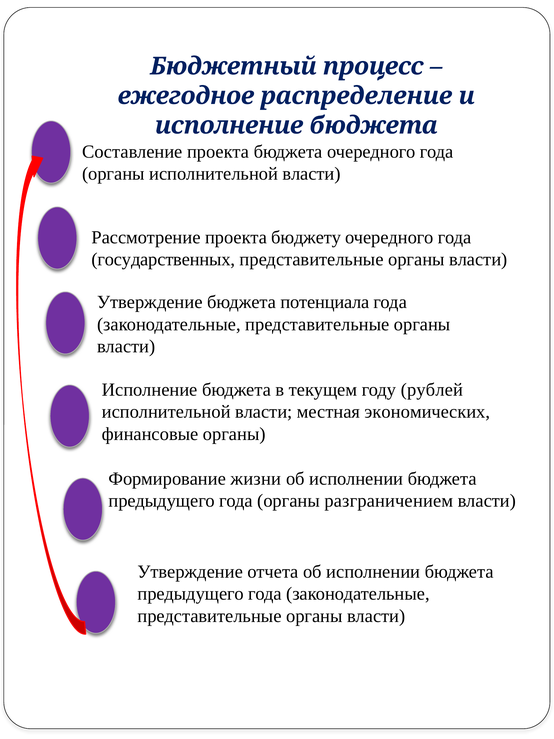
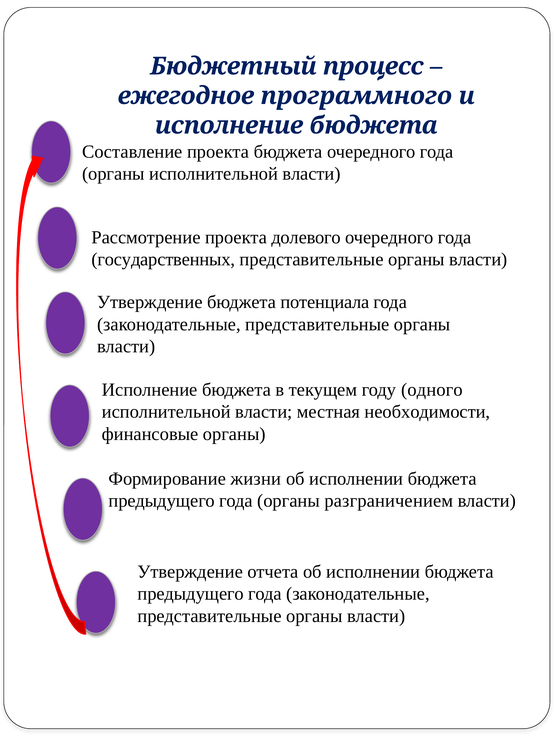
распределение: распределение -> программного
бюджету: бюджету -> долевого
рублей: рублей -> одного
экономических: экономических -> необходимости
